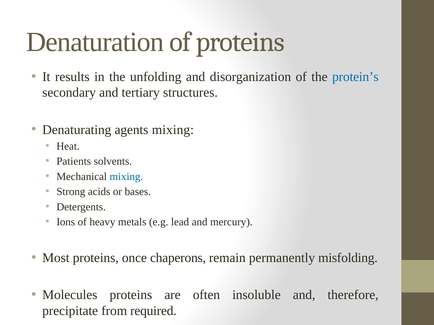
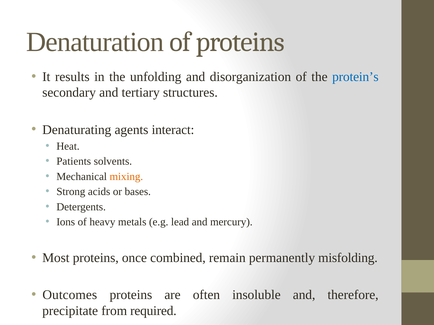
agents mixing: mixing -> interact
mixing at (126, 177) colour: blue -> orange
chaperons: chaperons -> combined
Molecules: Molecules -> Outcomes
